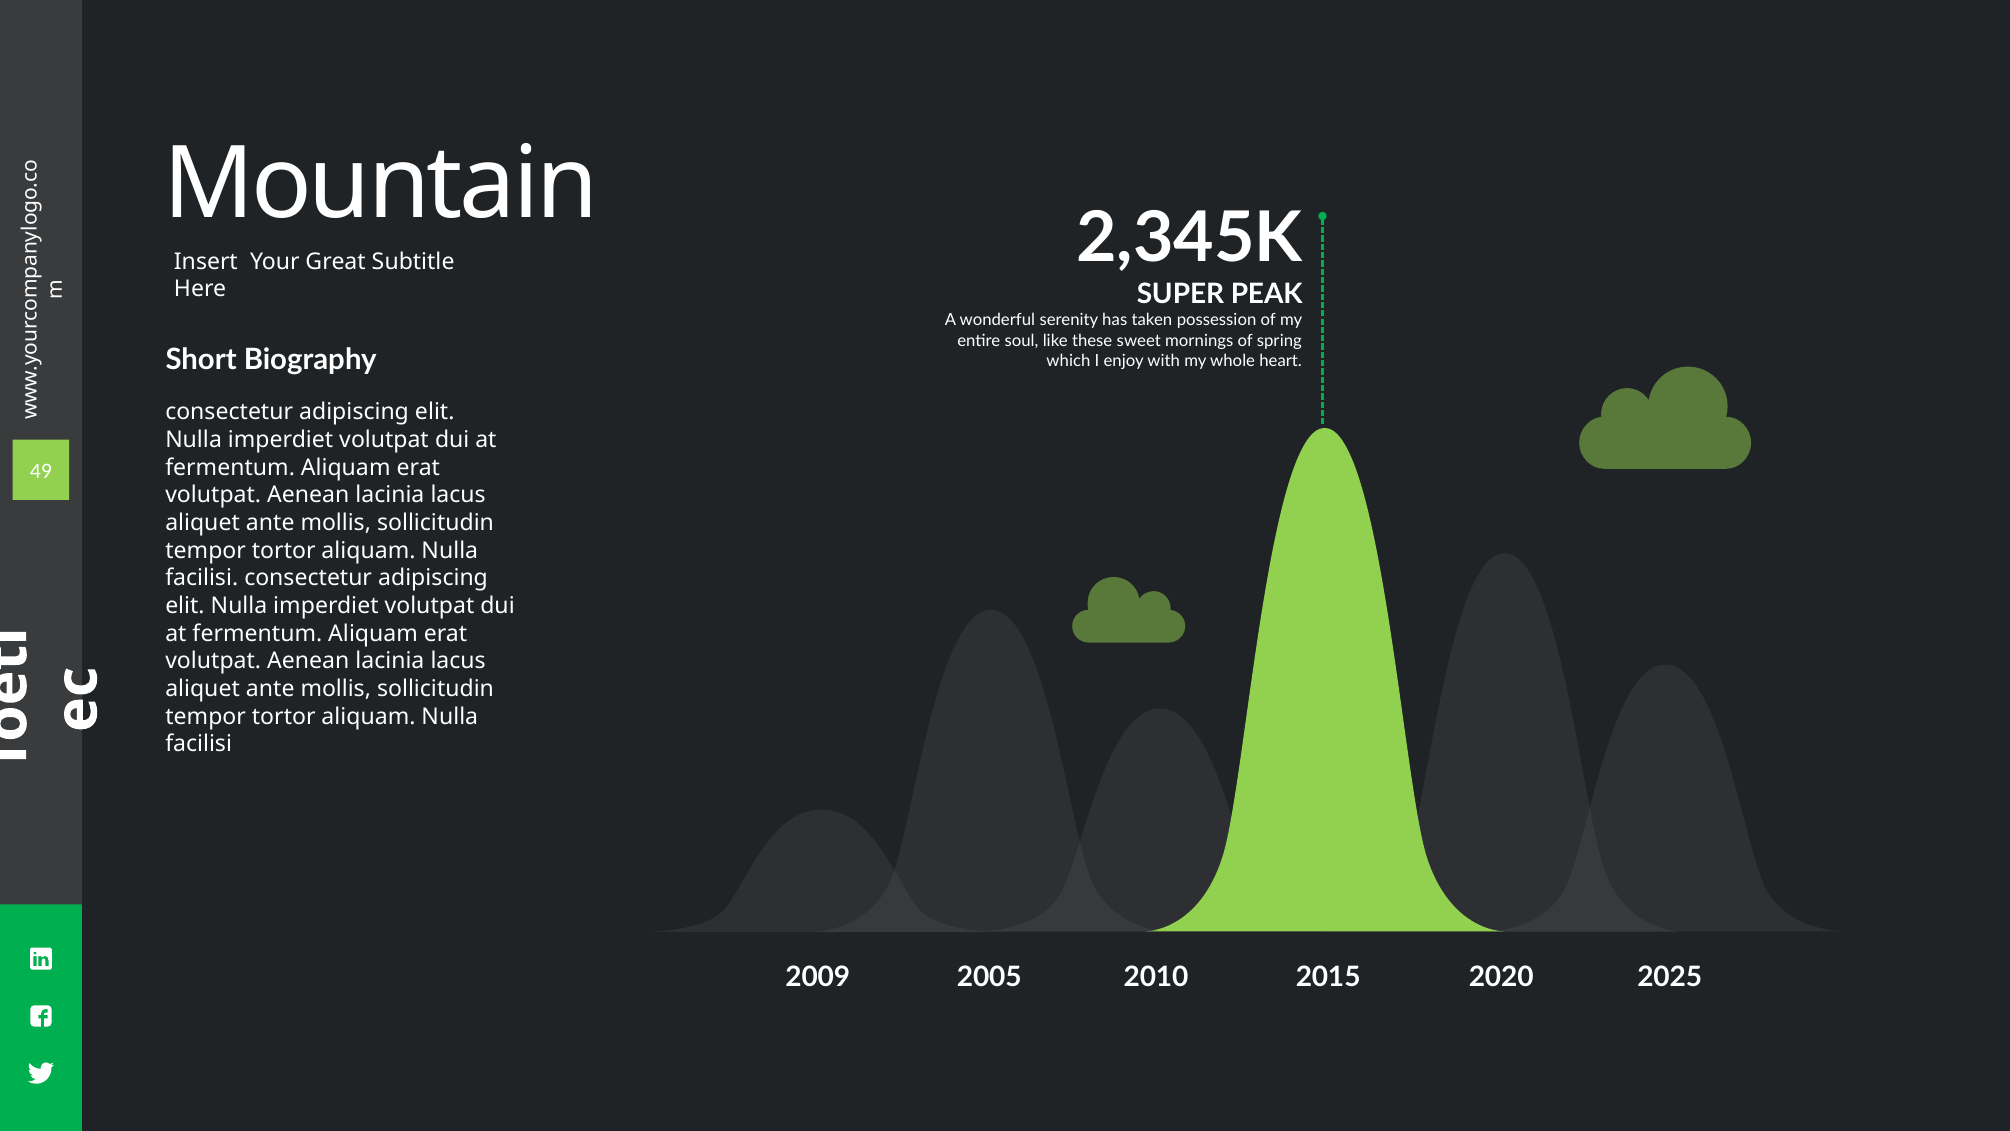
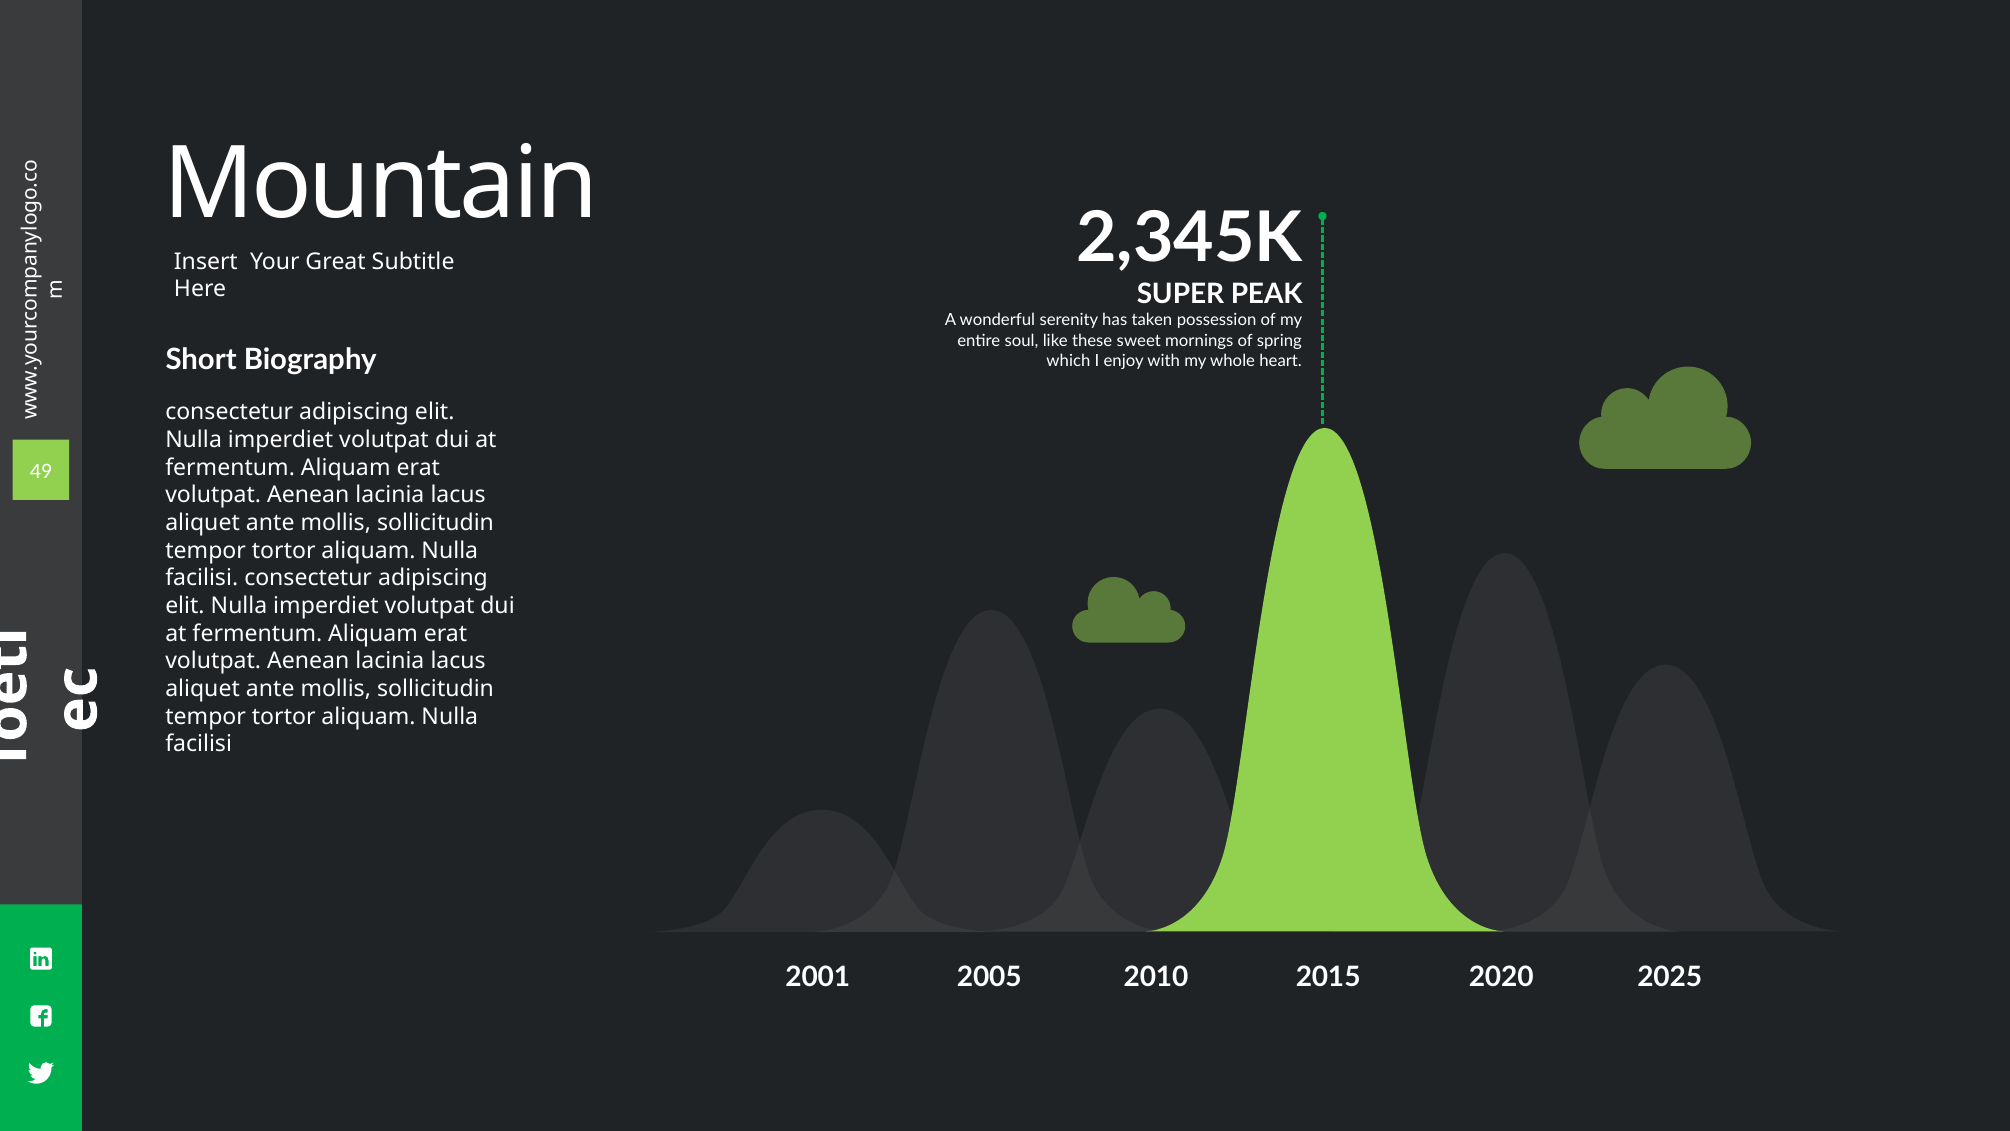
2009: 2009 -> 2001
